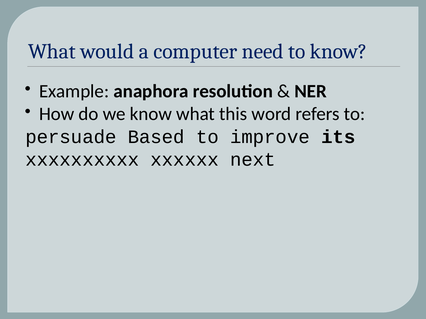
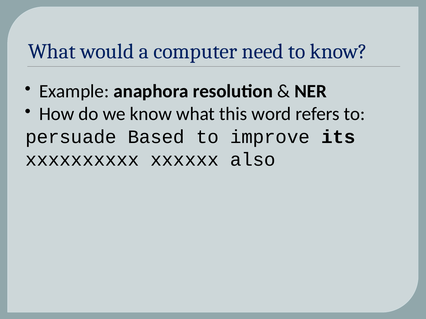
next: next -> also
